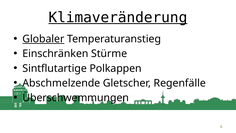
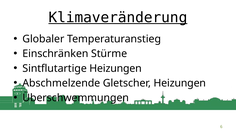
Globaler underline: present -> none
Sintflutartige Polkappen: Polkappen -> Heizungen
Gletscher Regenfälle: Regenfälle -> Heizungen
